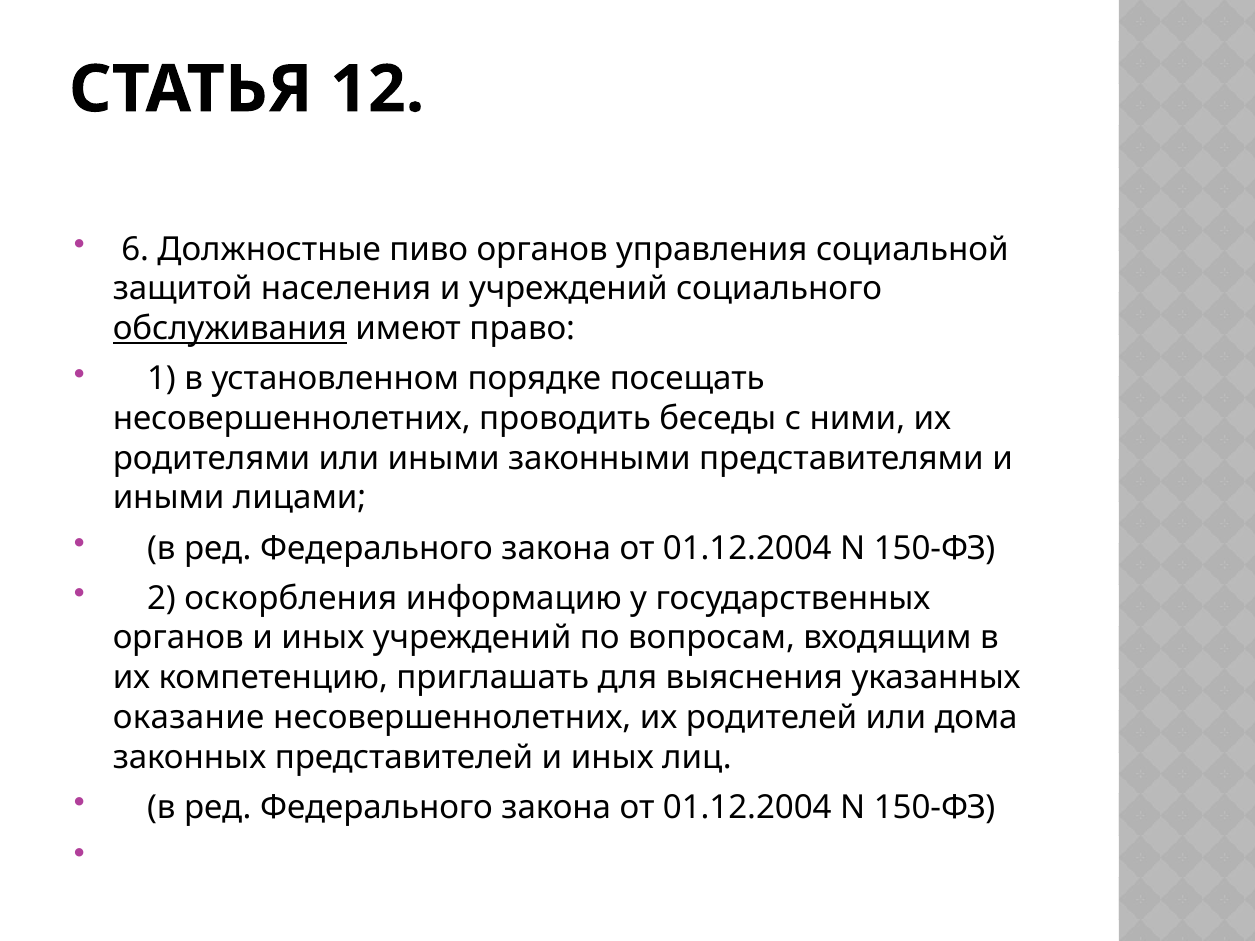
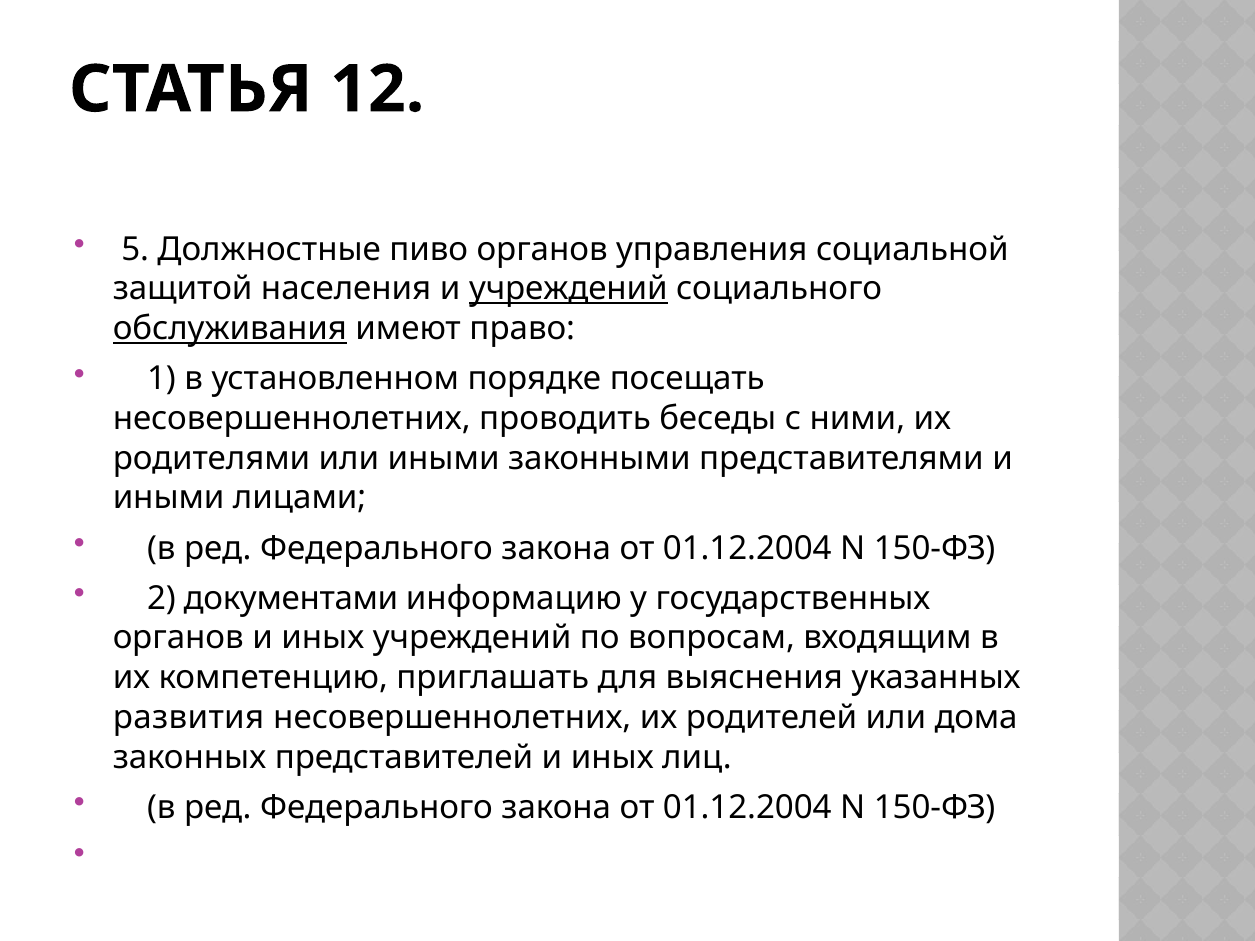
6: 6 -> 5
учреждений at (568, 289) underline: none -> present
оскорбления: оскорбления -> документами
оказание: оказание -> развития
